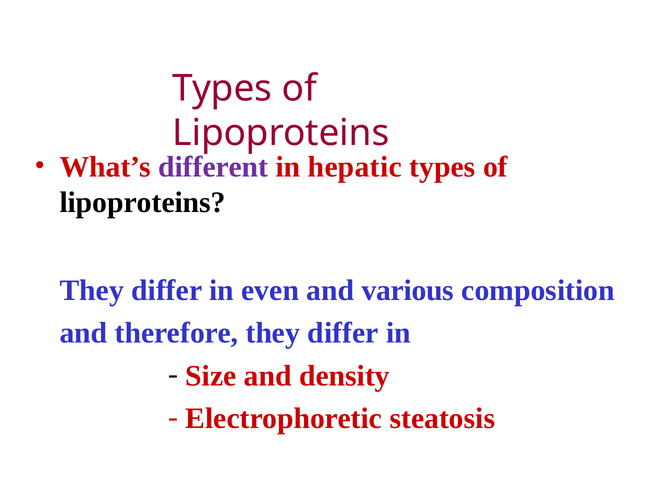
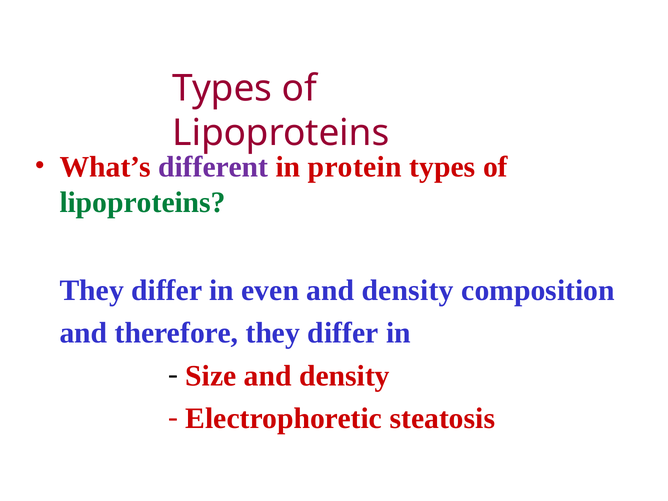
hepatic: hepatic -> protein
lipoproteins at (143, 203) colour: black -> green
various at (408, 290): various -> density
